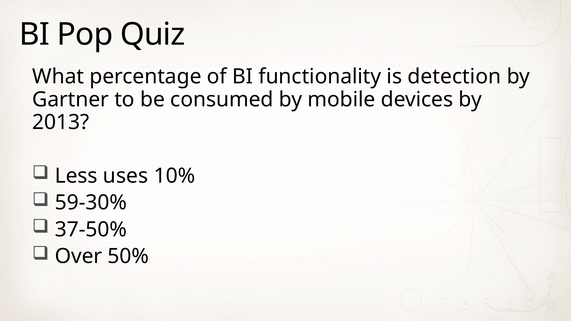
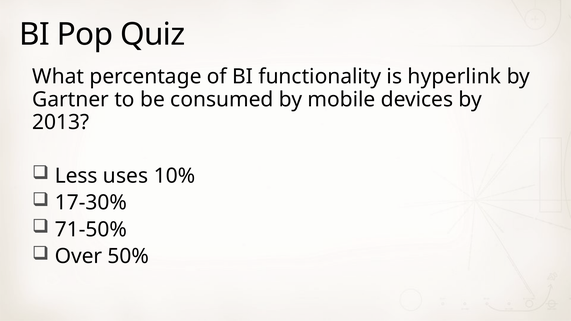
detection: detection -> hyperlink
59-30%: 59-30% -> 17-30%
37-50%: 37-50% -> 71-50%
